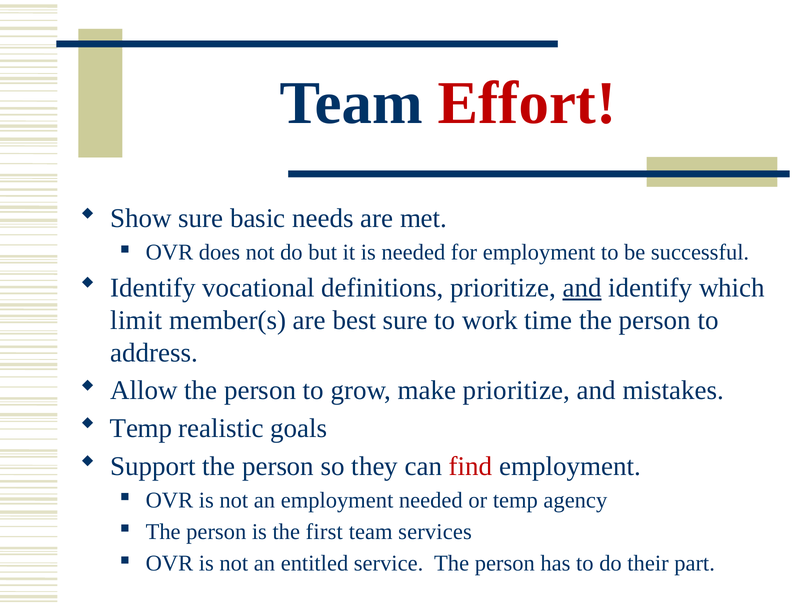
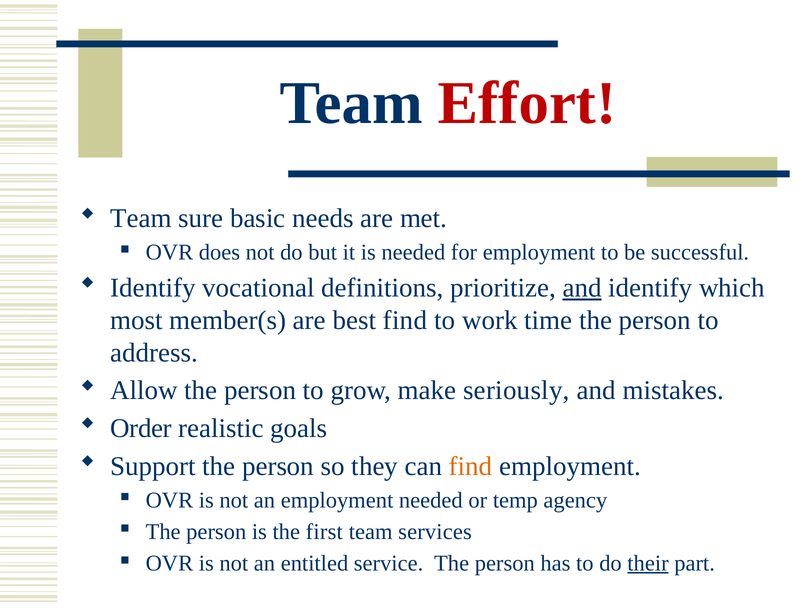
Show at (141, 218): Show -> Team
limit: limit -> most
best sure: sure -> find
make prioritize: prioritize -> seriously
Temp at (141, 428): Temp -> Order
find at (471, 466) colour: red -> orange
their underline: none -> present
